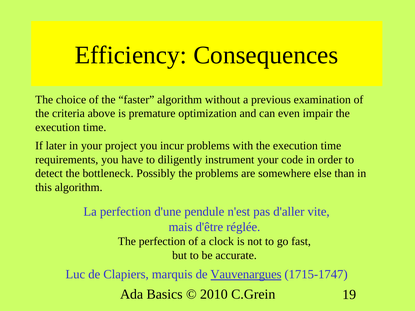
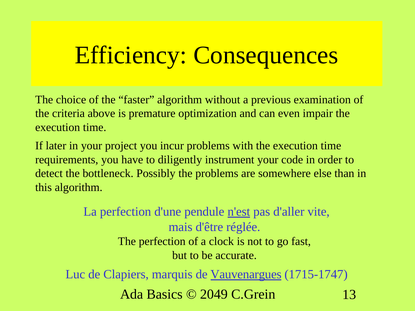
n'est underline: none -> present
2010: 2010 -> 2049
19: 19 -> 13
